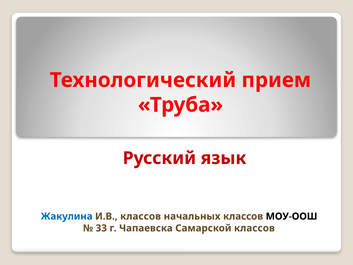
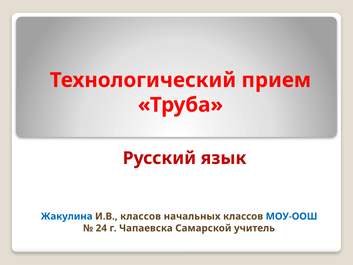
МОУ-ООШ colour: black -> blue
33: 33 -> 24
Самарской классов: классов -> учитель
